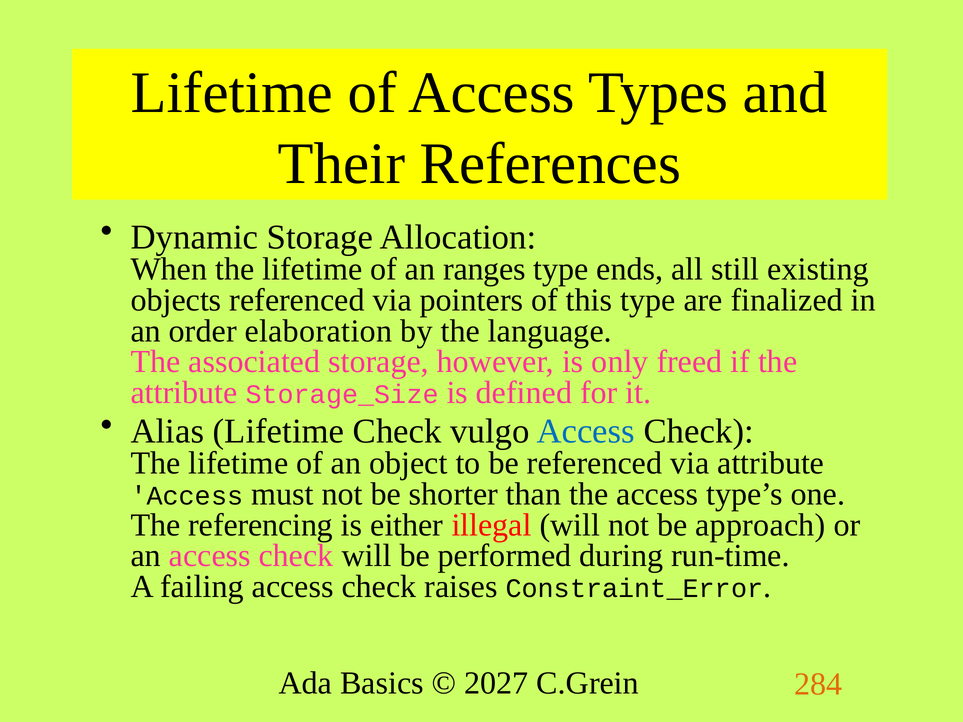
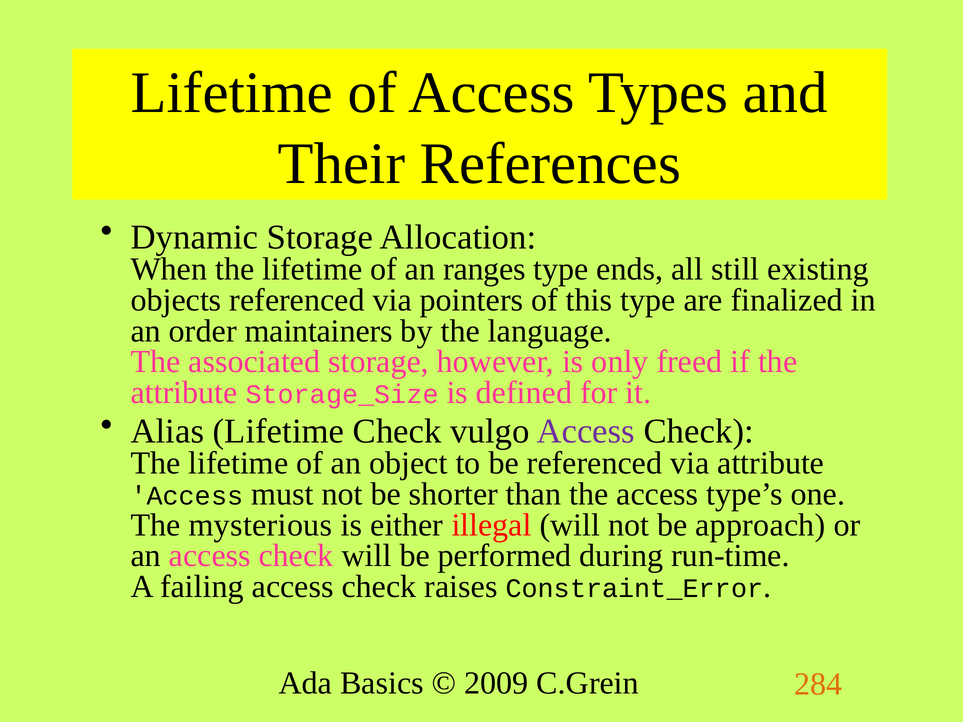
elaboration: elaboration -> maintainers
Access at (586, 431) colour: blue -> purple
referencing: referencing -> mysterious
2027: 2027 -> 2009
